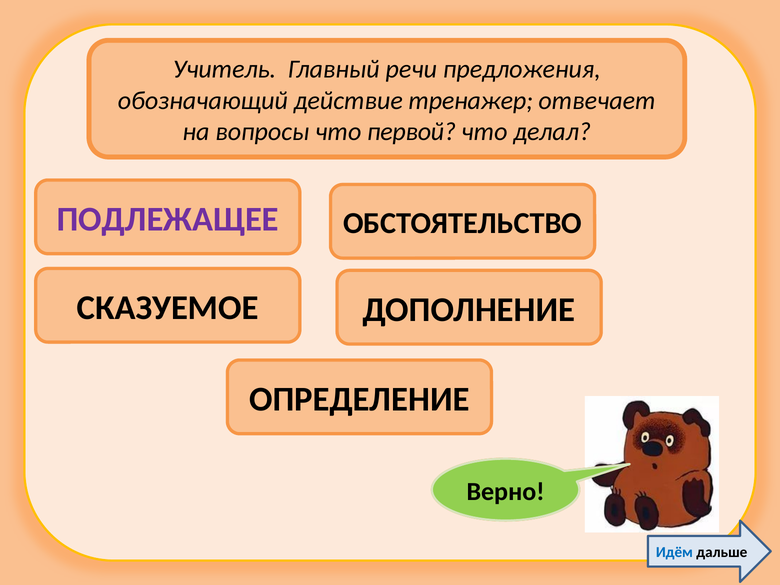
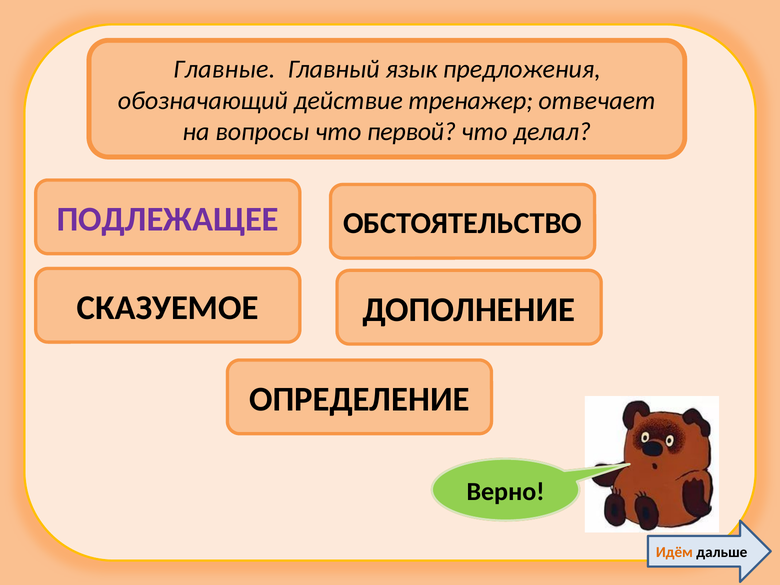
Учитель: Учитель -> Главные
речи: речи -> язык
Идём colour: blue -> orange
